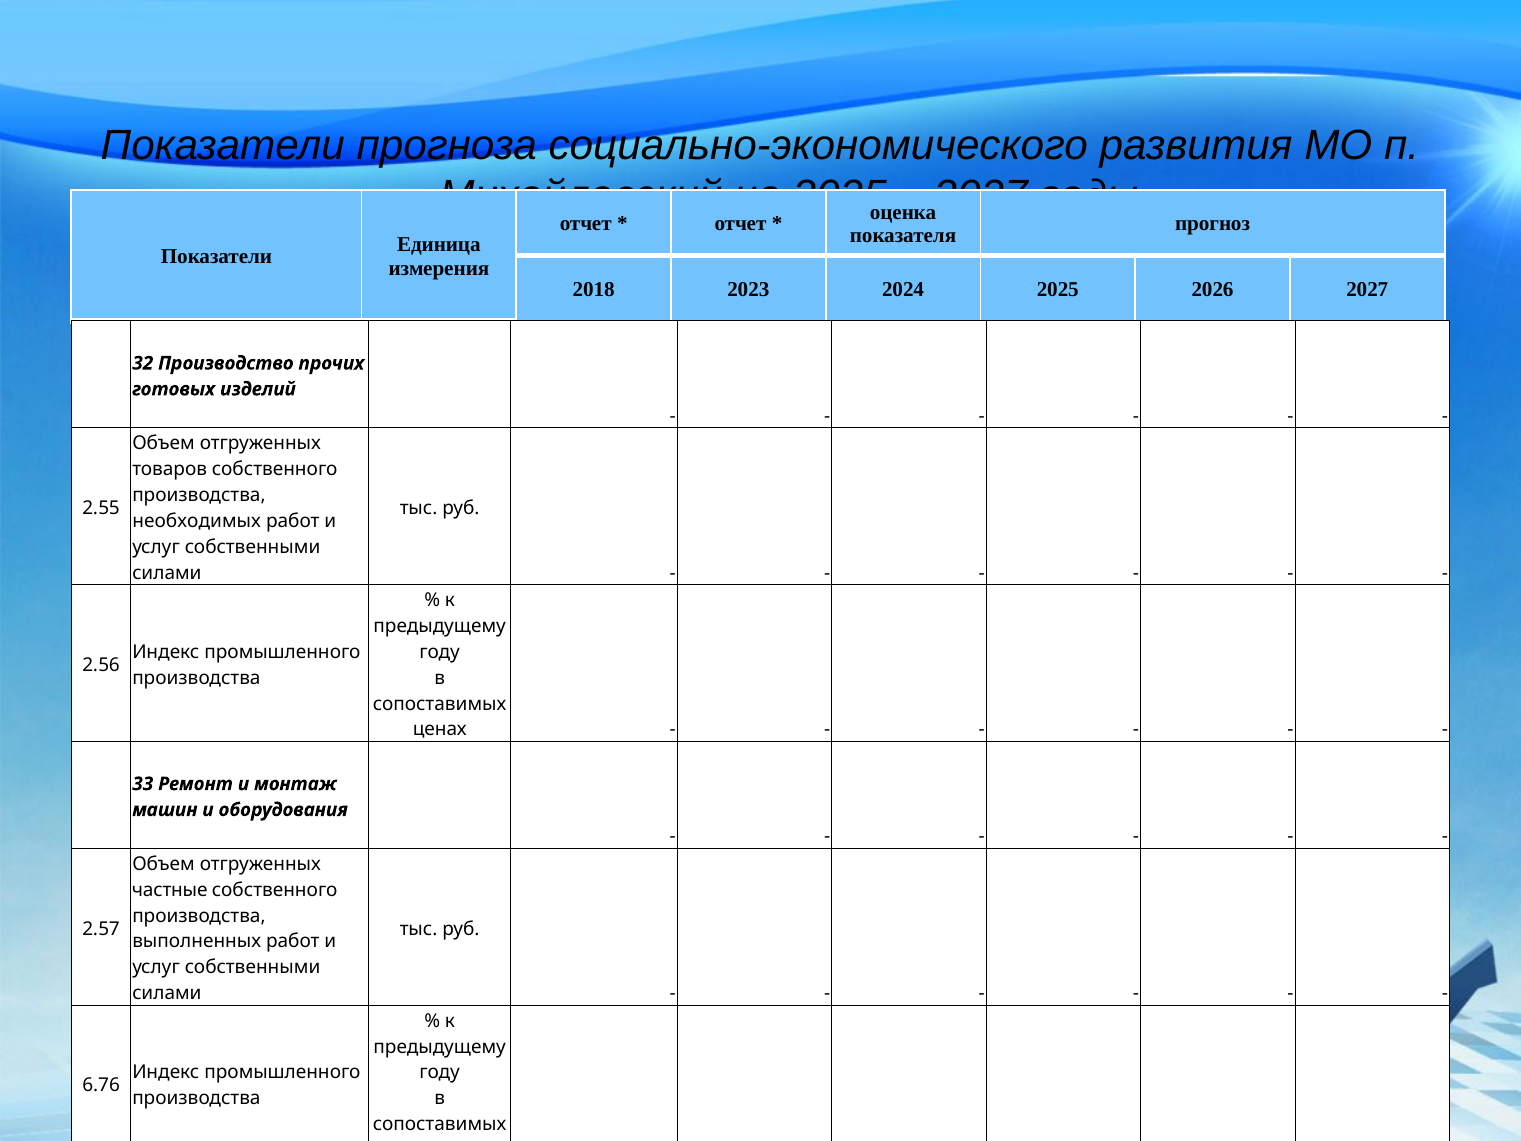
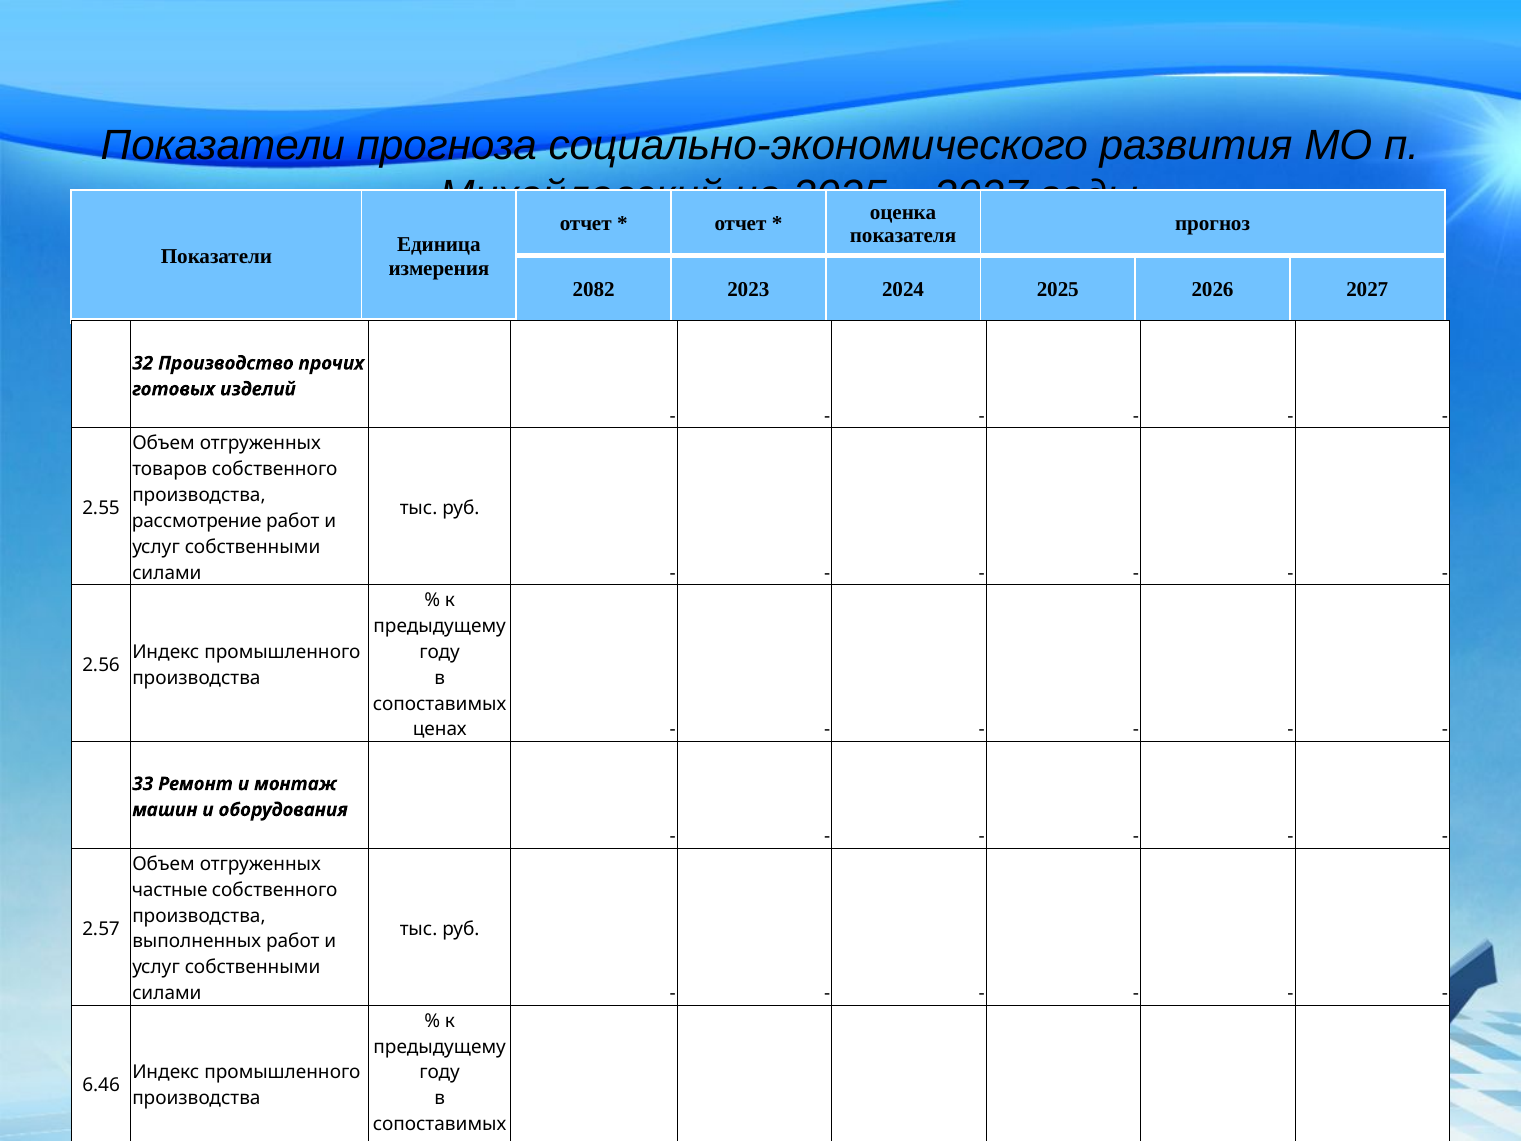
2018: 2018 -> 2082
необходимых: необходимых -> рассмотрение
6.76: 6.76 -> 6.46
